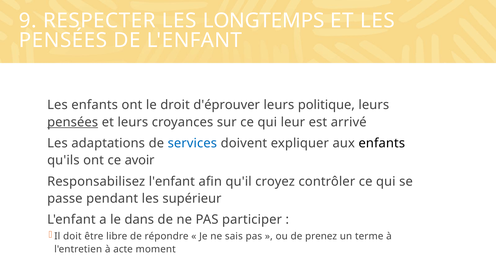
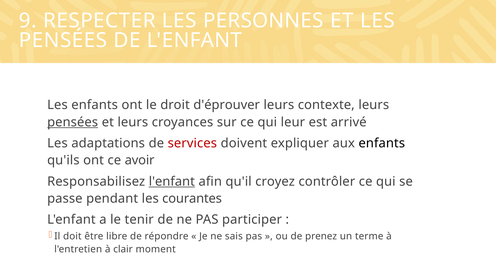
LONGTEMPS: LONGTEMPS -> PERSONNES
politique: politique -> contexte
services colour: blue -> red
l'enfant at (172, 181) underline: none -> present
supérieur: supérieur -> courantes
dans: dans -> tenir
acte: acte -> clair
